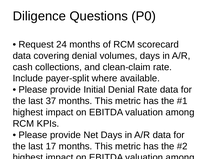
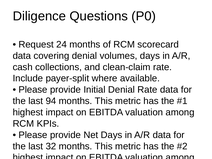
37: 37 -> 94
17: 17 -> 32
